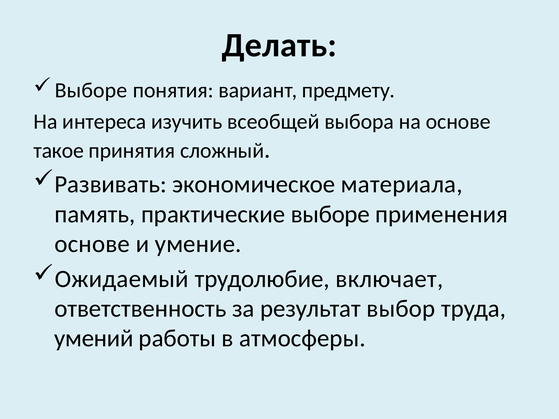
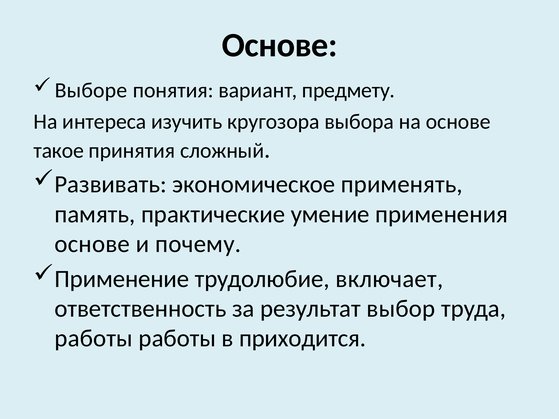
Делать at (279, 45): Делать -> Основе
всеобщей: всеобщей -> кругозора
материала: материала -> применять
практические выборе: выборе -> умение
умение: умение -> почему
Ожидаемый: Ожидаемый -> Применение
умений at (94, 339): умений -> работы
атмосферы: атмосферы -> приходится
